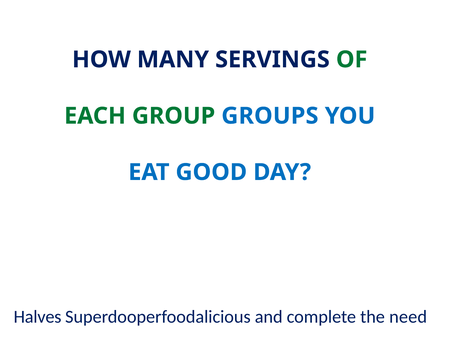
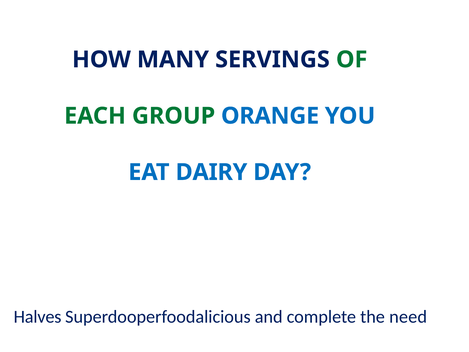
GROUPS: GROUPS -> ORANGE
GOOD: GOOD -> DAIRY
